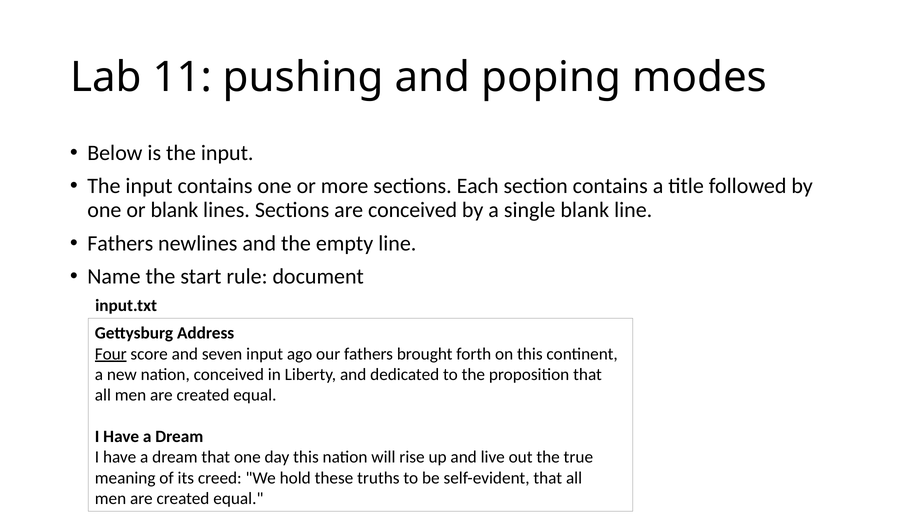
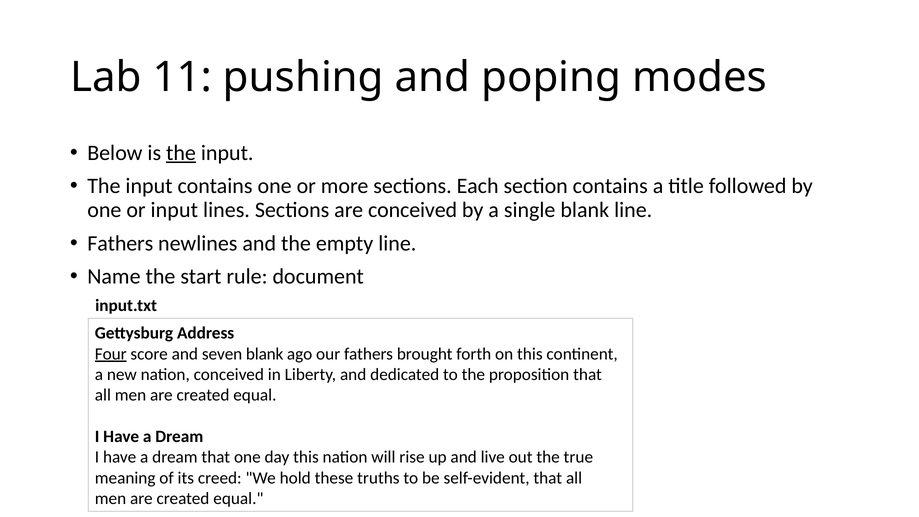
the at (181, 153) underline: none -> present
or blank: blank -> input
seven input: input -> blank
